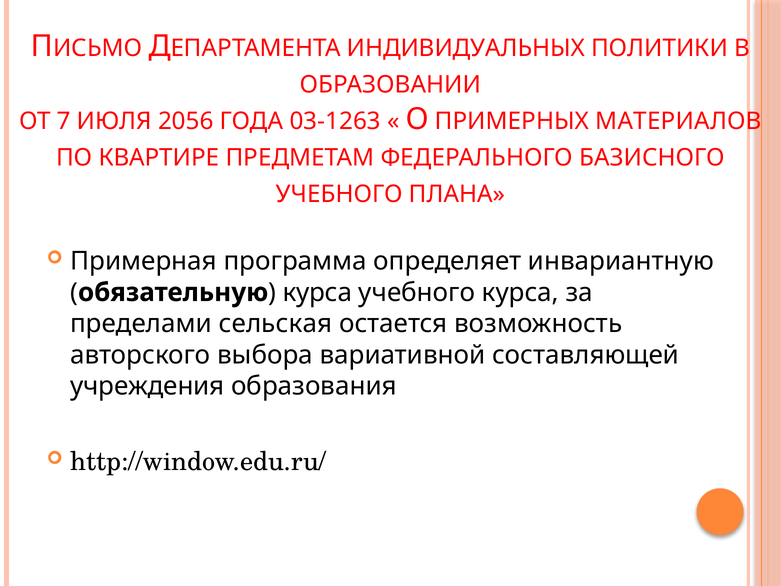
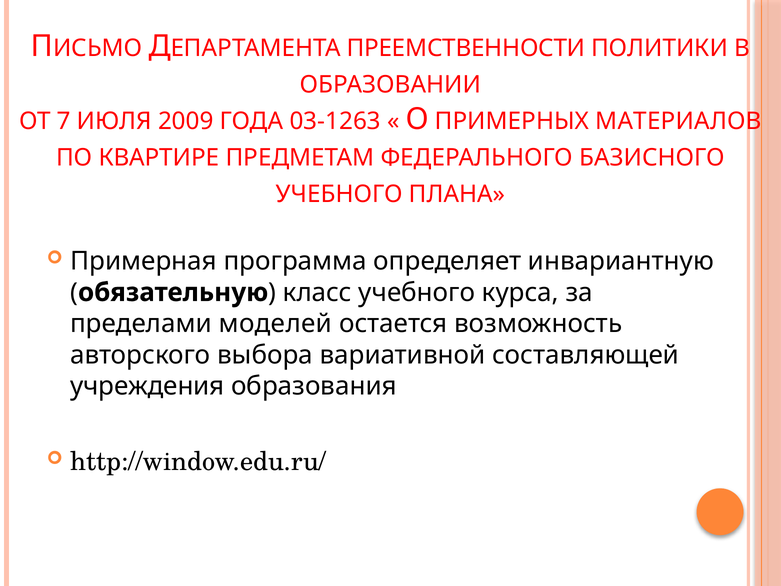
ИНДИВИДУАЛЬНЫХ: ИНДИВИДУАЛЬНЫХ -> ПРЕЕМСТВЕННОСТИ
2056: 2056 -> 2009
курса at (317, 292): курса -> класс
сельская: сельская -> моделей
